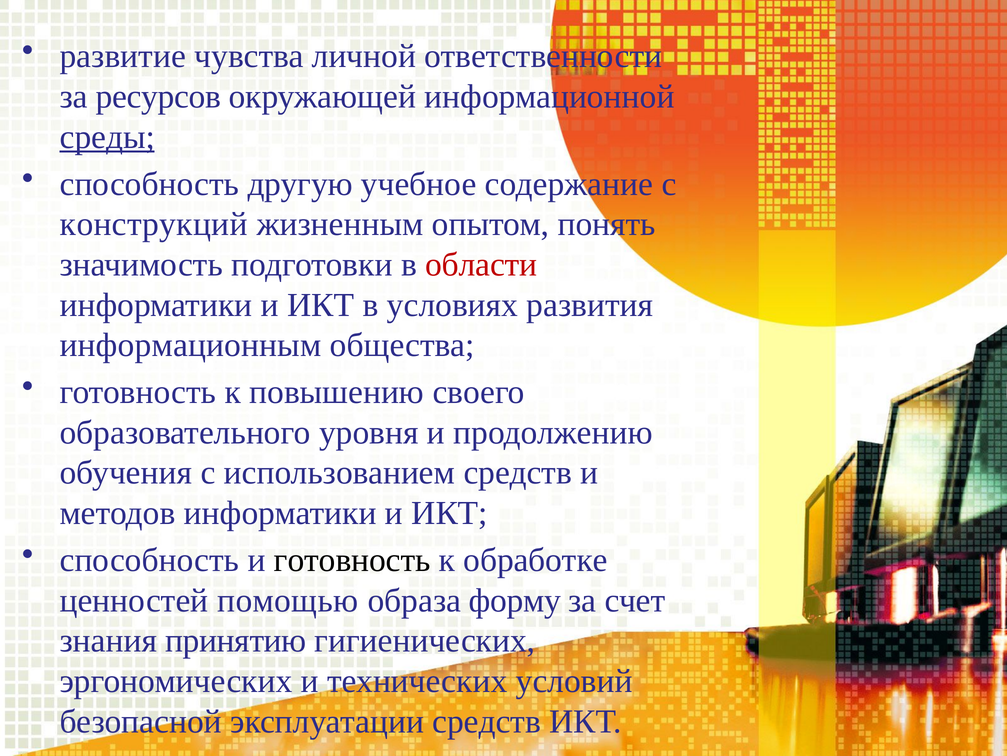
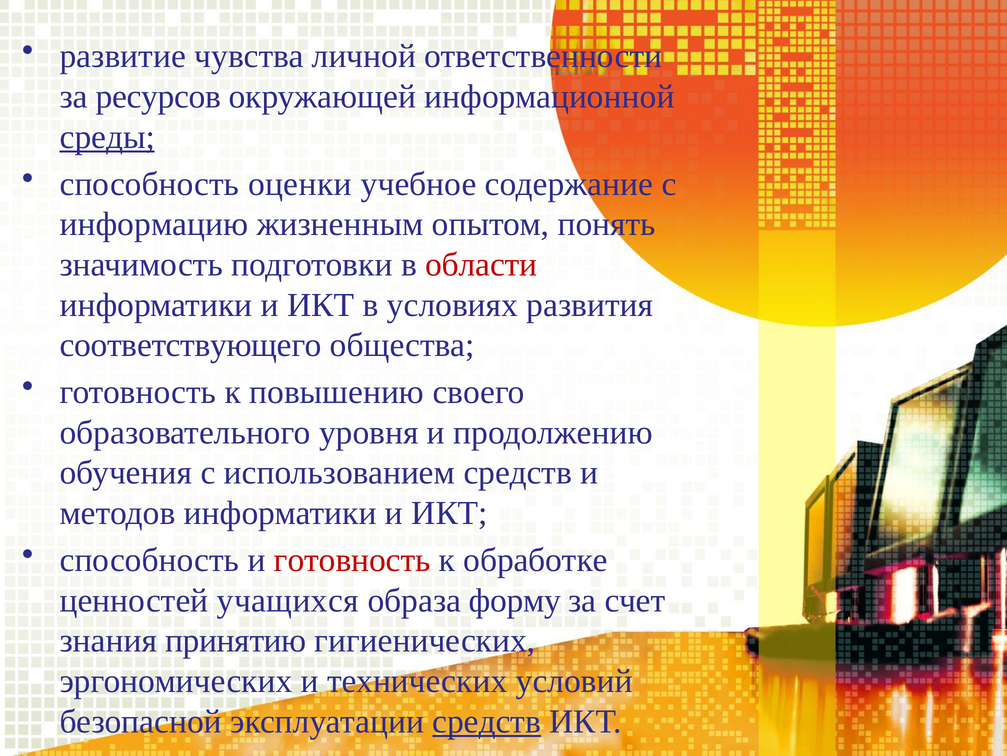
другую: другую -> оценки
конструкций: конструкций -> информацию
информационным: информационным -> соответствующего
готовность at (352, 560) colour: black -> red
помощью: помощью -> учащихся
средств at (487, 721) underline: none -> present
